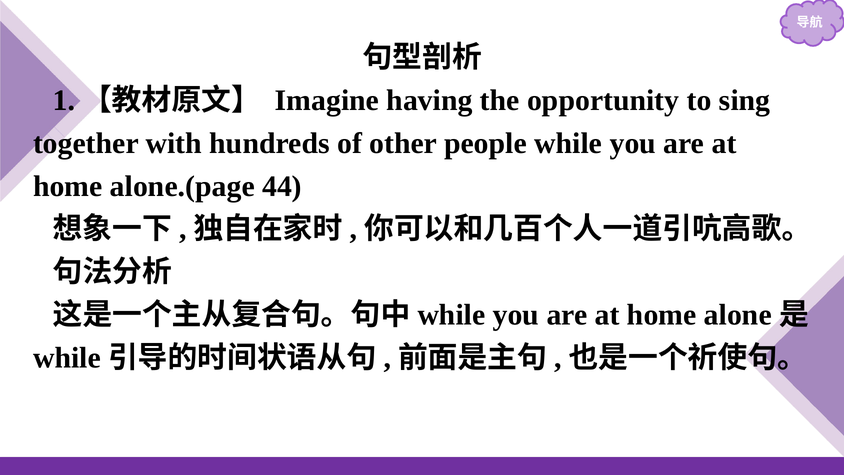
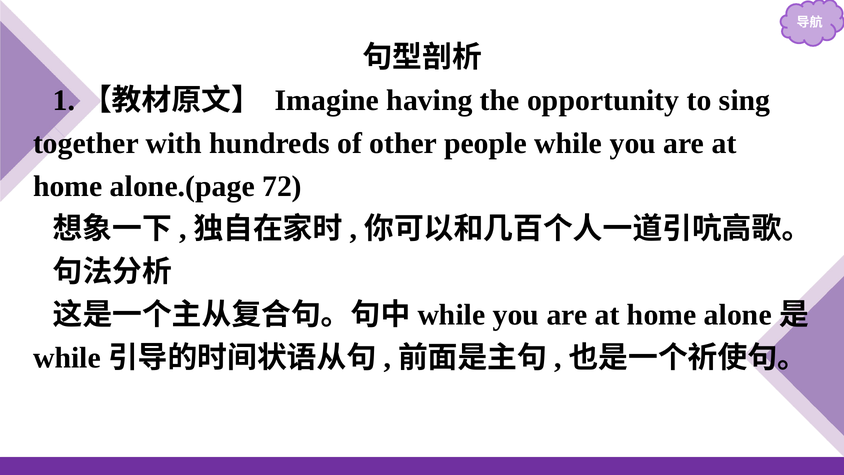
44: 44 -> 72
